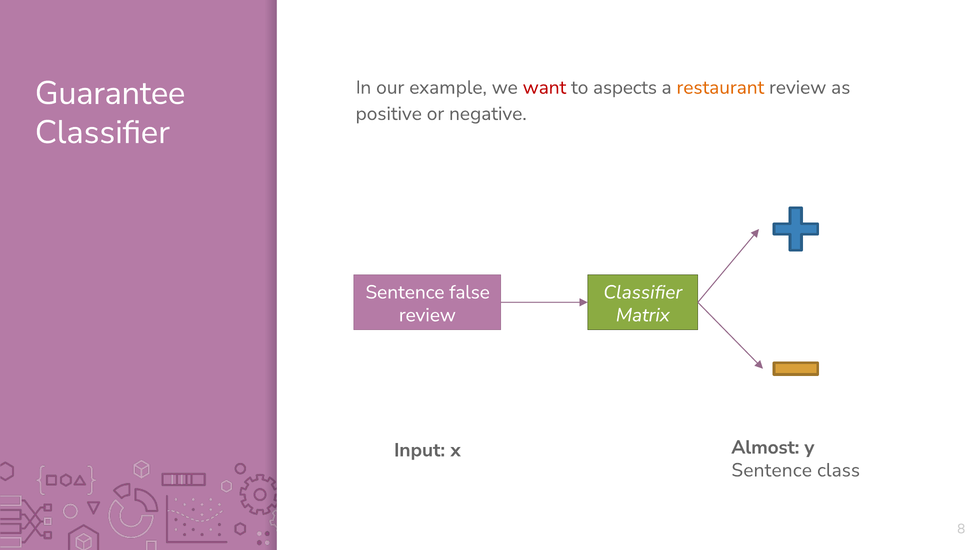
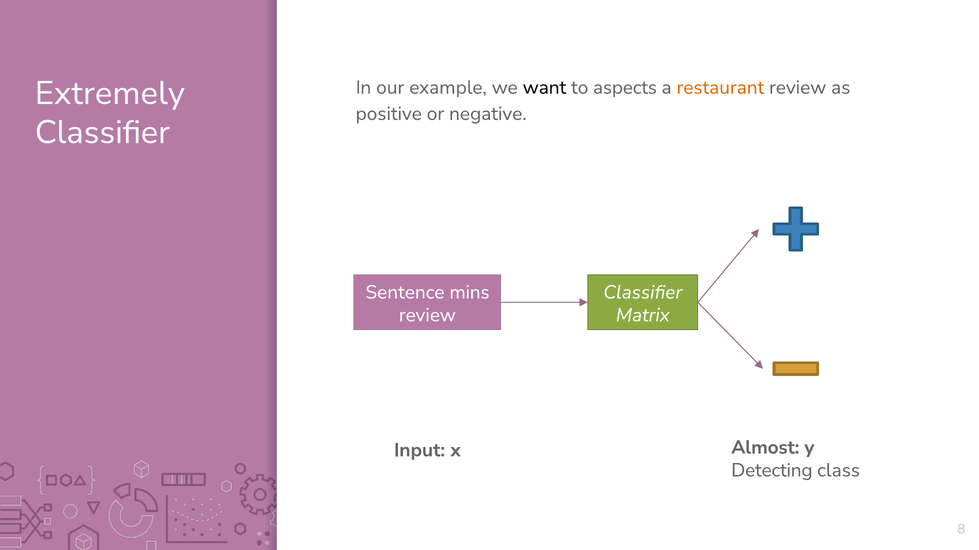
want colour: red -> black
Guarantee: Guarantee -> Extremely
false: false -> mins
Sentence at (772, 471): Sentence -> Detecting
